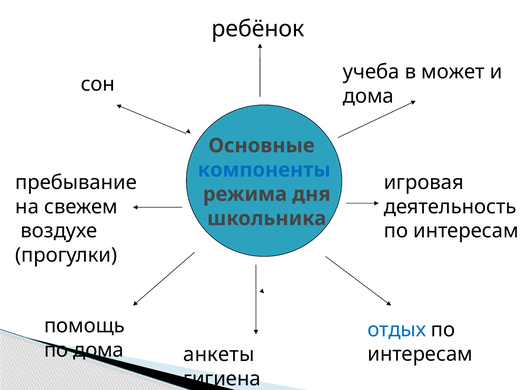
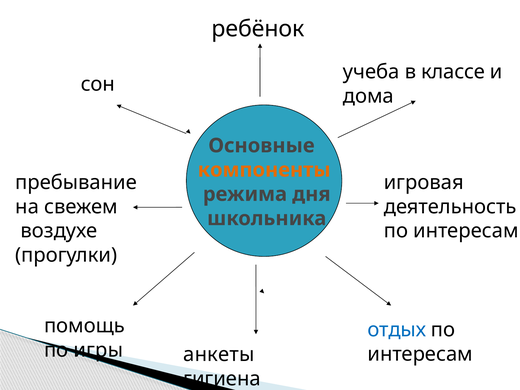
может: может -> классе
компоненты colour: blue -> orange
по дома: дома -> игры
